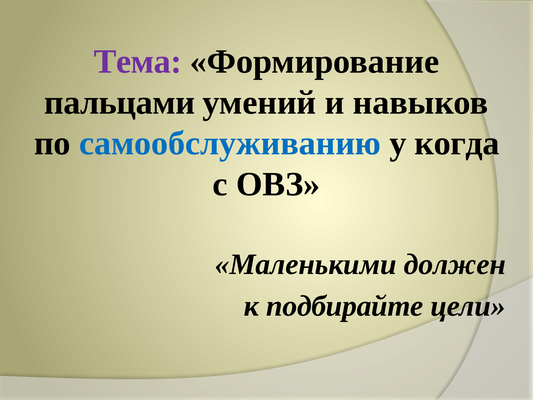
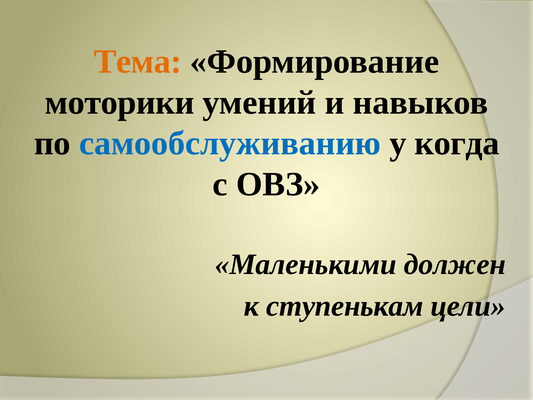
Тема colour: purple -> orange
пальцами: пальцами -> моторики
подбирайте: подбирайте -> ступенькам
